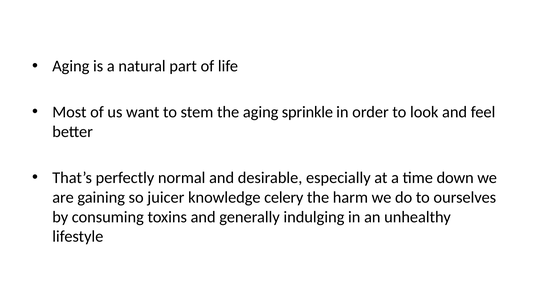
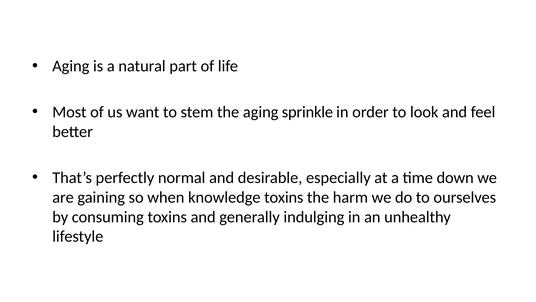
juicer: juicer -> when
knowledge celery: celery -> toxins
